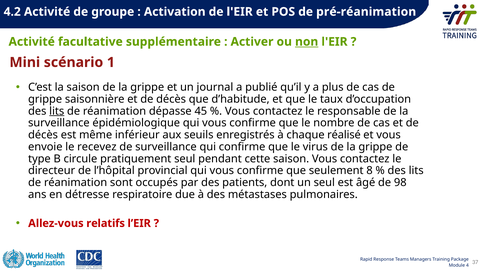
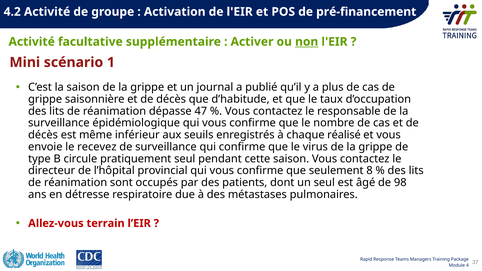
pré-réanimation: pré-réanimation -> pré-financement
lits at (57, 111) underline: present -> none
45: 45 -> 47
relatifs: relatifs -> terrain
